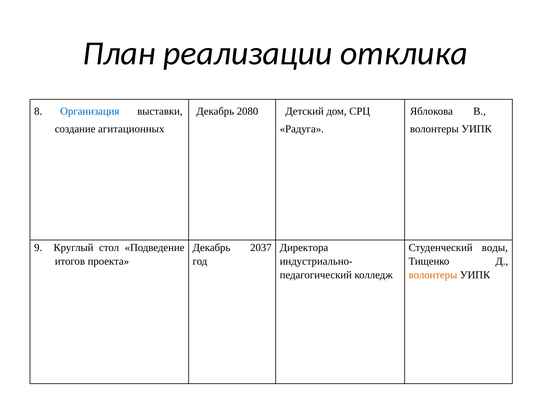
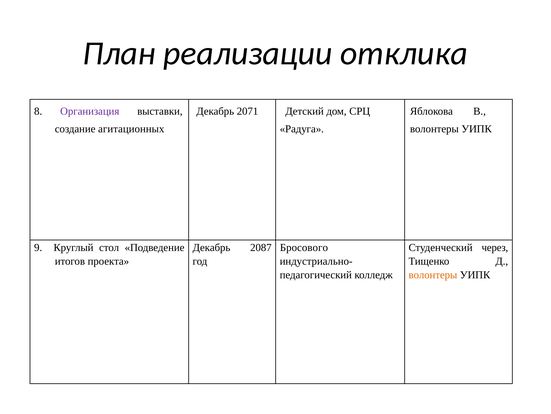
Организация colour: blue -> purple
2080: 2080 -> 2071
2037: 2037 -> 2087
Директора: Директора -> Бросового
воды: воды -> через
